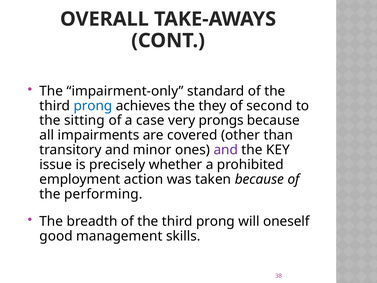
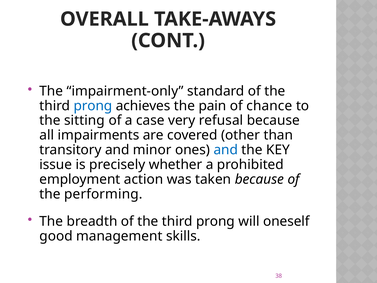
they: they -> pain
second: second -> chance
prongs: prongs -> refusal
and at (226, 150) colour: purple -> blue
